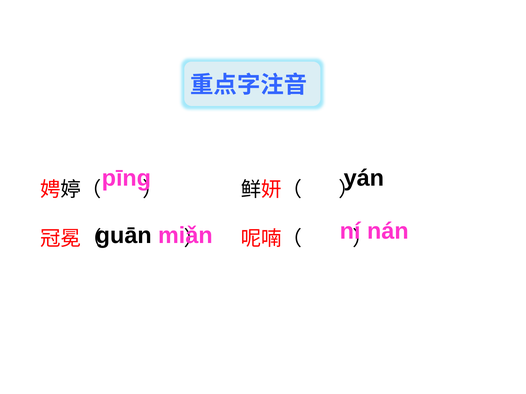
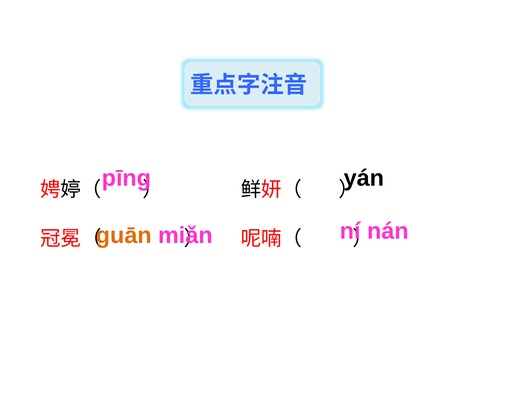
ɡuān colour: black -> orange
